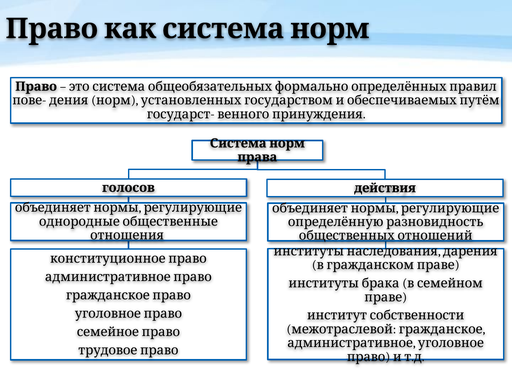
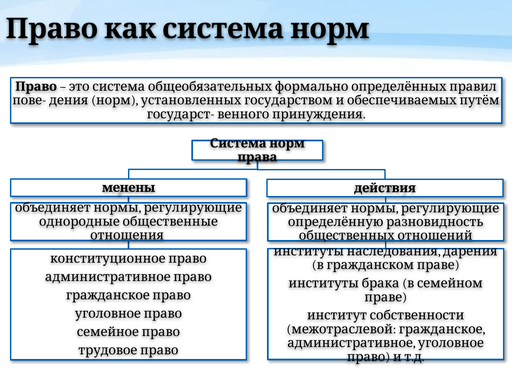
голосов: голосов -> менены
